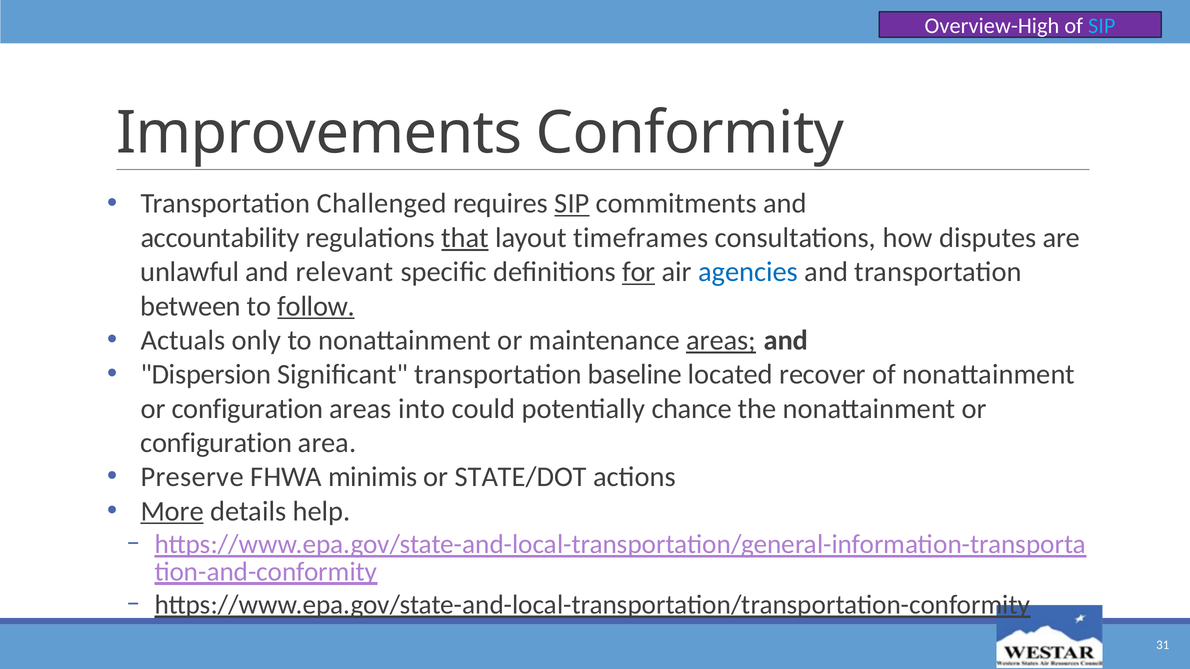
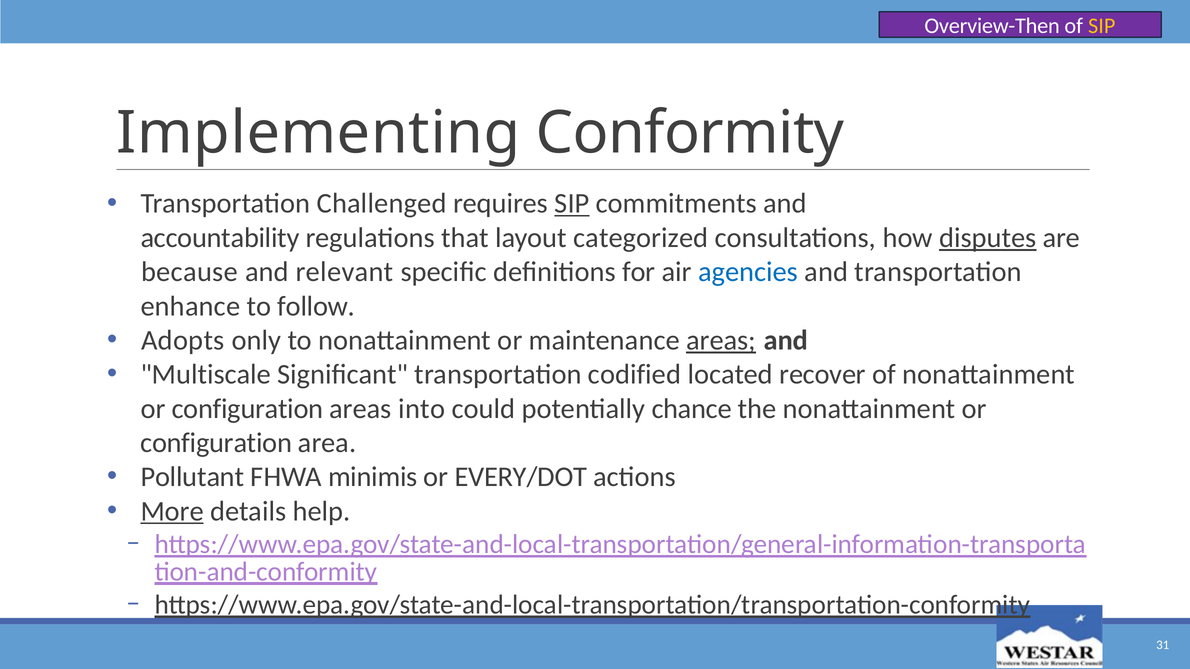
Overview-High: Overview-High -> Overview-Then
SIP at (1102, 26) colour: light blue -> yellow
Improvements: Improvements -> Implementing
that underline: present -> none
timeframes: timeframes -> categorized
disputes underline: none -> present
unlawful: unlawful -> because
for underline: present -> none
between: between -> enhance
follow underline: present -> none
Actuals: Actuals -> Adopts
Dispersion: Dispersion -> Multiscale
baseline: baseline -> codified
Preserve: Preserve -> Pollutant
STATE/DOT: STATE/DOT -> EVERY/DOT
